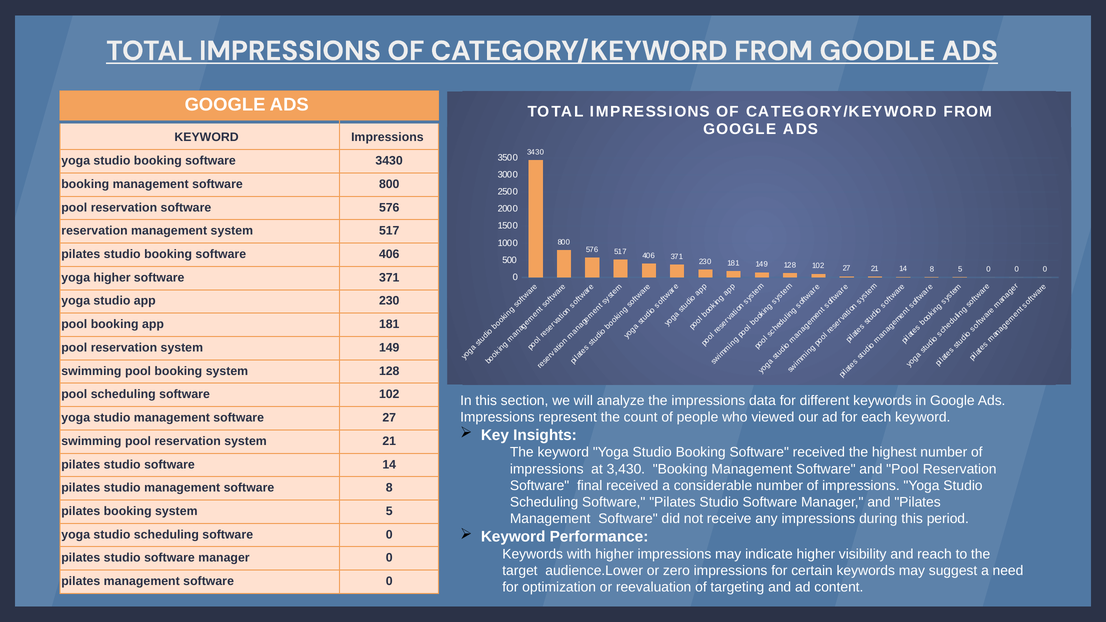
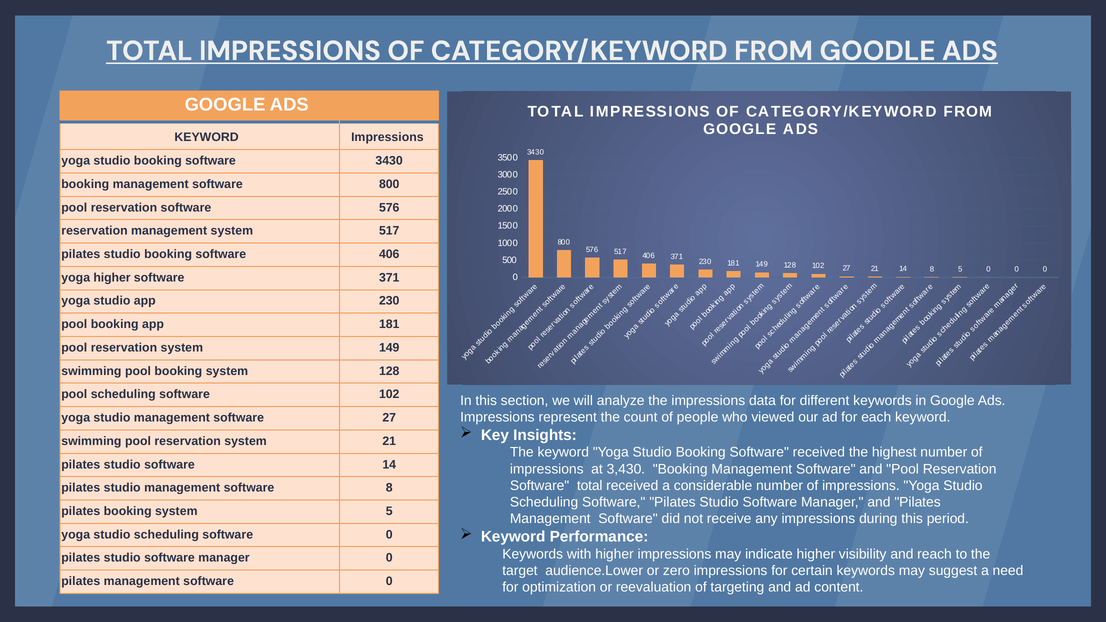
Software final: final -> total
